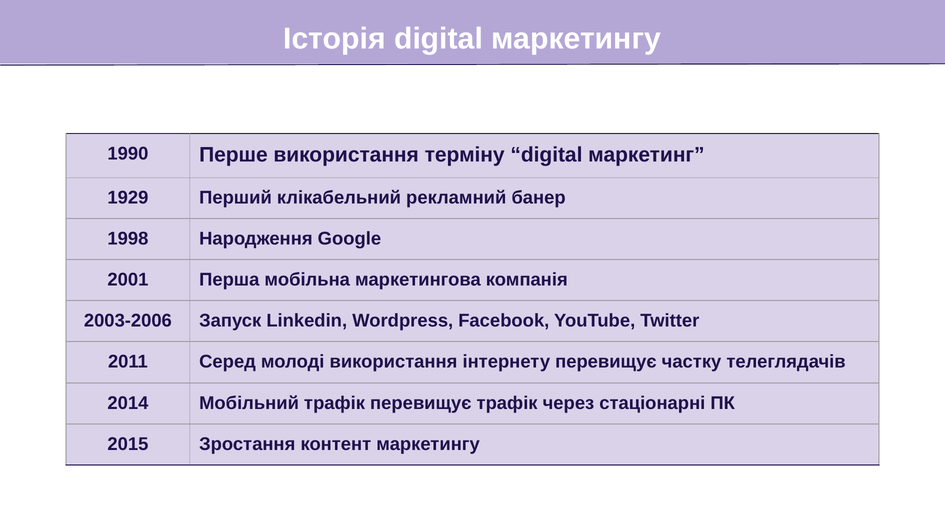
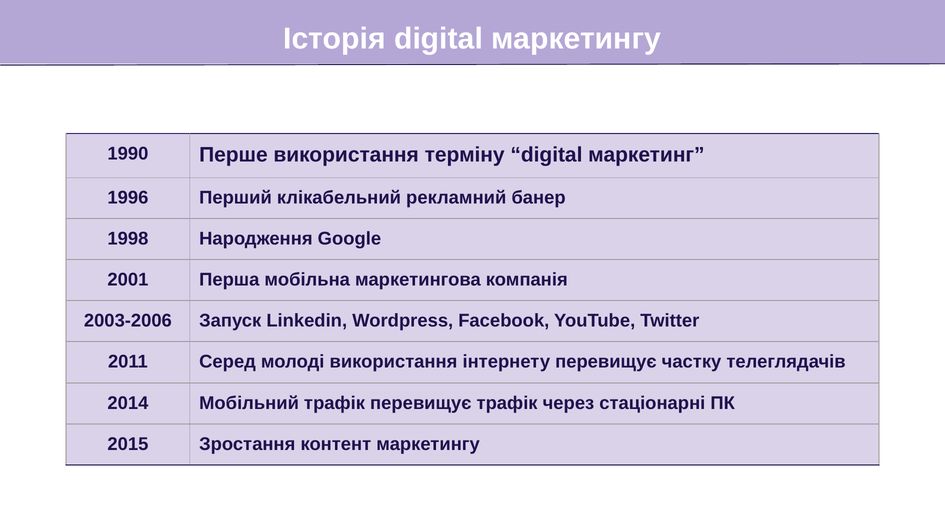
1929: 1929 -> 1996
